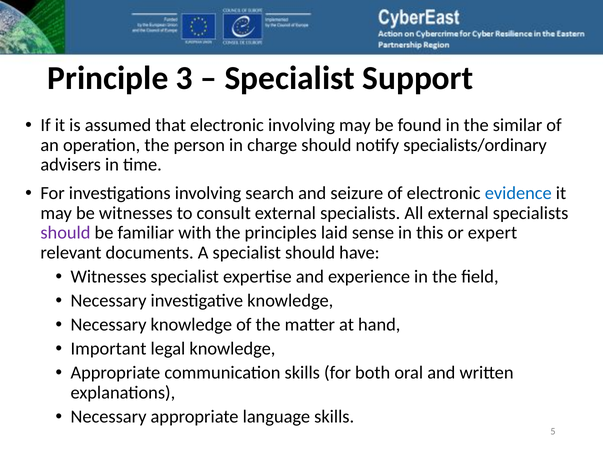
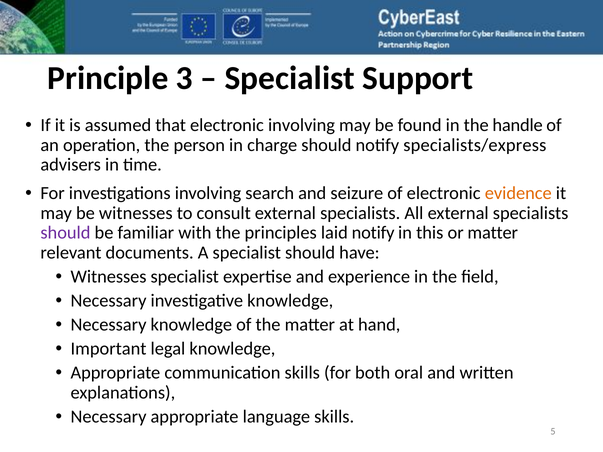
similar: similar -> handle
specialists/ordinary: specialists/ordinary -> specialists/express
evidence colour: blue -> orange
laid sense: sense -> notify
or expert: expert -> matter
